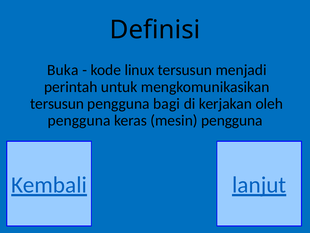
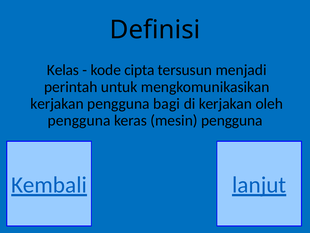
Buka: Buka -> Kelas
linux: linux -> cipta
tersusun at (57, 103): tersusun -> kerjakan
